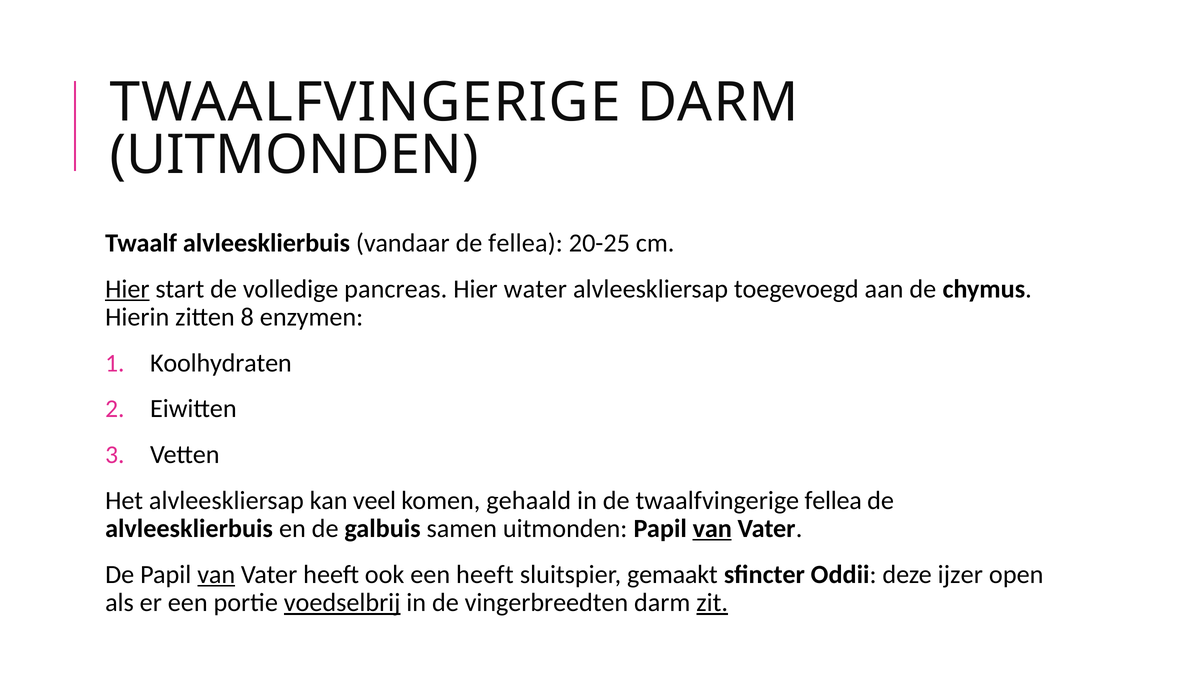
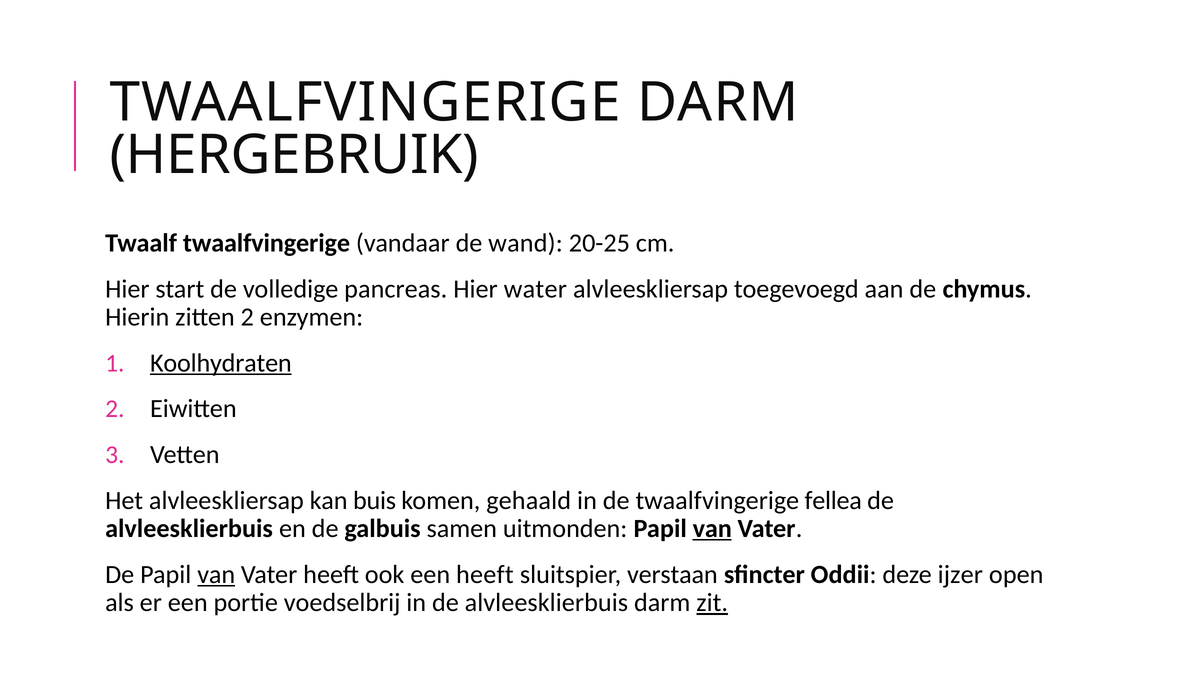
UITMONDEN at (294, 155): UITMONDEN -> HERGEBRUIK
Twaalf alvleesklierbuis: alvleesklierbuis -> twaalfvingerige
de fellea: fellea -> wand
Hier at (127, 289) underline: present -> none
zitten 8: 8 -> 2
Koolhydraten underline: none -> present
veel: veel -> buis
gemaakt: gemaakt -> verstaan
voedselbrij underline: present -> none
in de vingerbreedten: vingerbreedten -> alvleesklierbuis
